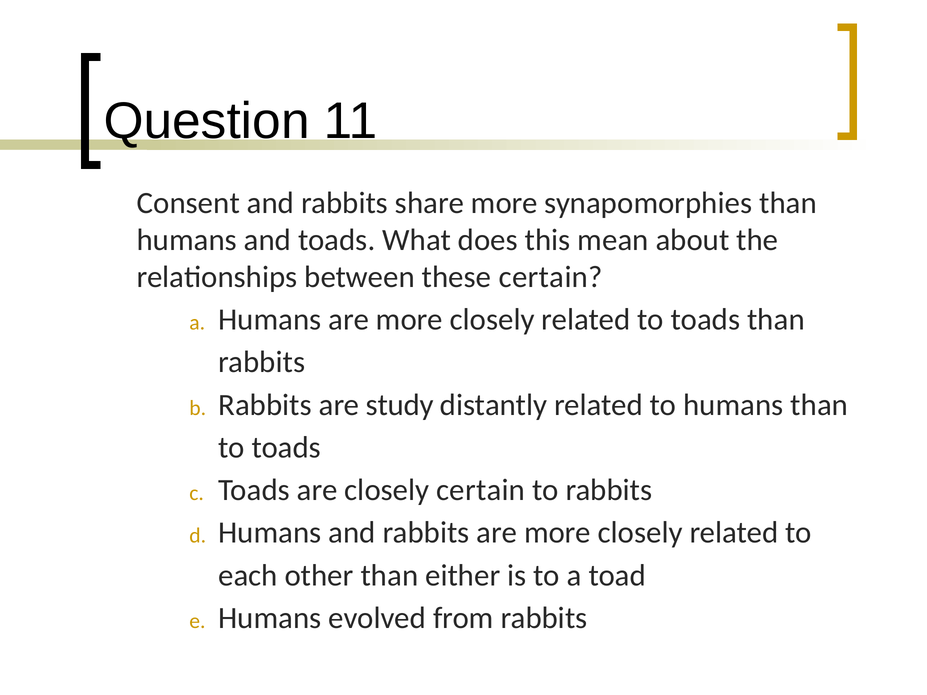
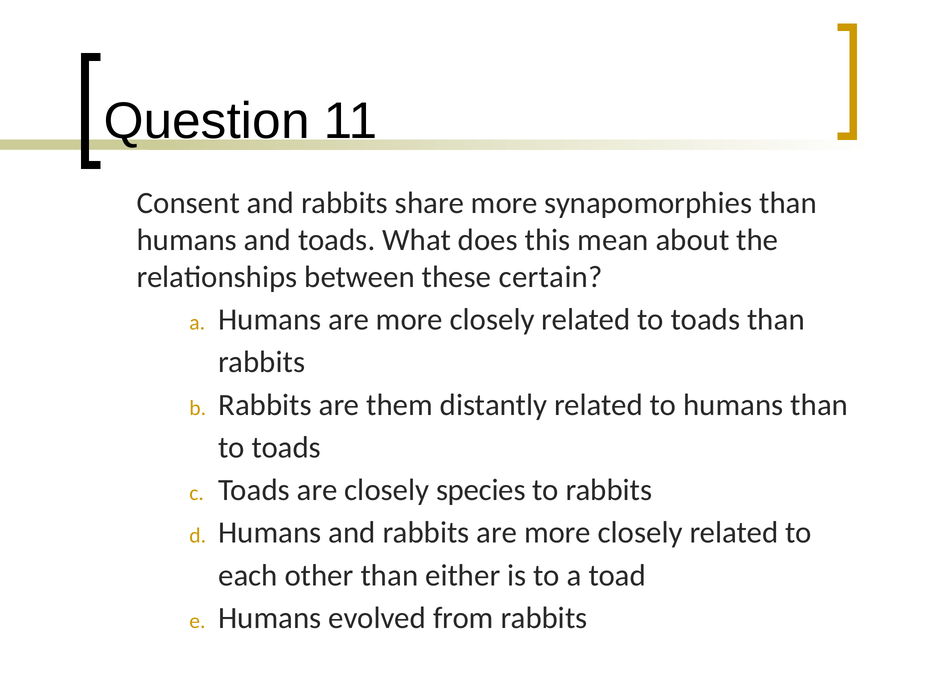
study: study -> them
closely certain: certain -> species
